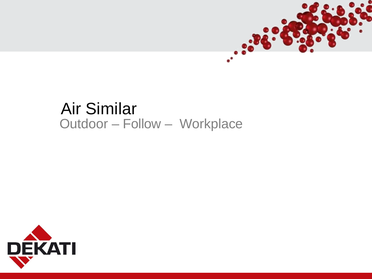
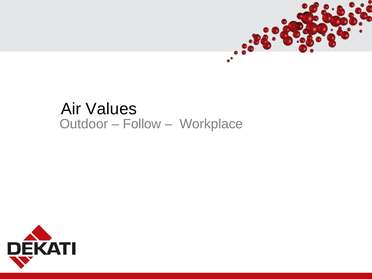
Similar: Similar -> Values
